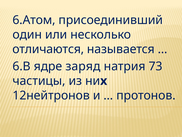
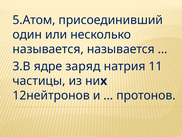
6.Атом: 6.Атом -> 5.Атом
отличаются at (48, 49): отличаются -> называется
6.В: 6.В -> 3.В
73: 73 -> 11
